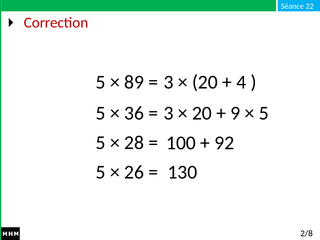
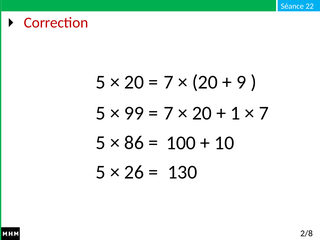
89 at (134, 82): 89 -> 20
3 at (169, 82): 3 -> 7
4: 4 -> 9
36: 36 -> 99
3 at (169, 113): 3 -> 7
9: 9 -> 1
5 at (264, 113): 5 -> 7
28: 28 -> 86
92: 92 -> 10
